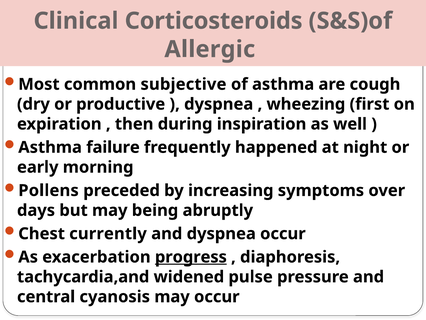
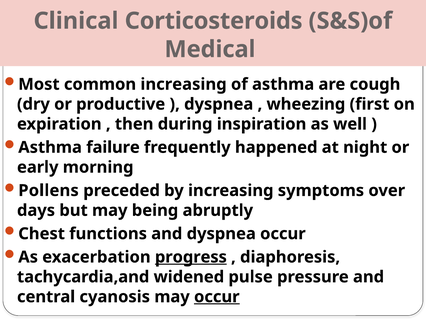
Allergic: Allergic -> Medical
common subjective: subjective -> increasing
currently: currently -> functions
occur at (217, 296) underline: none -> present
